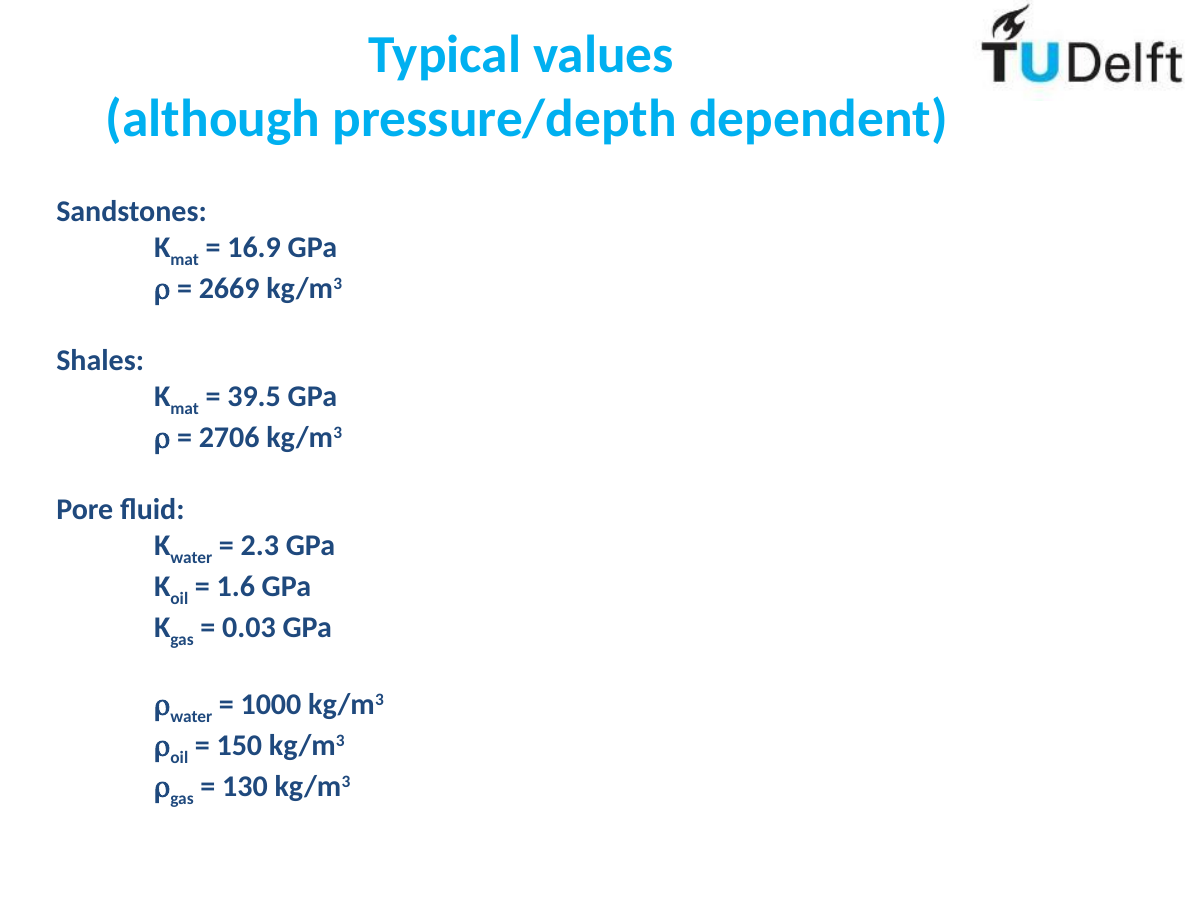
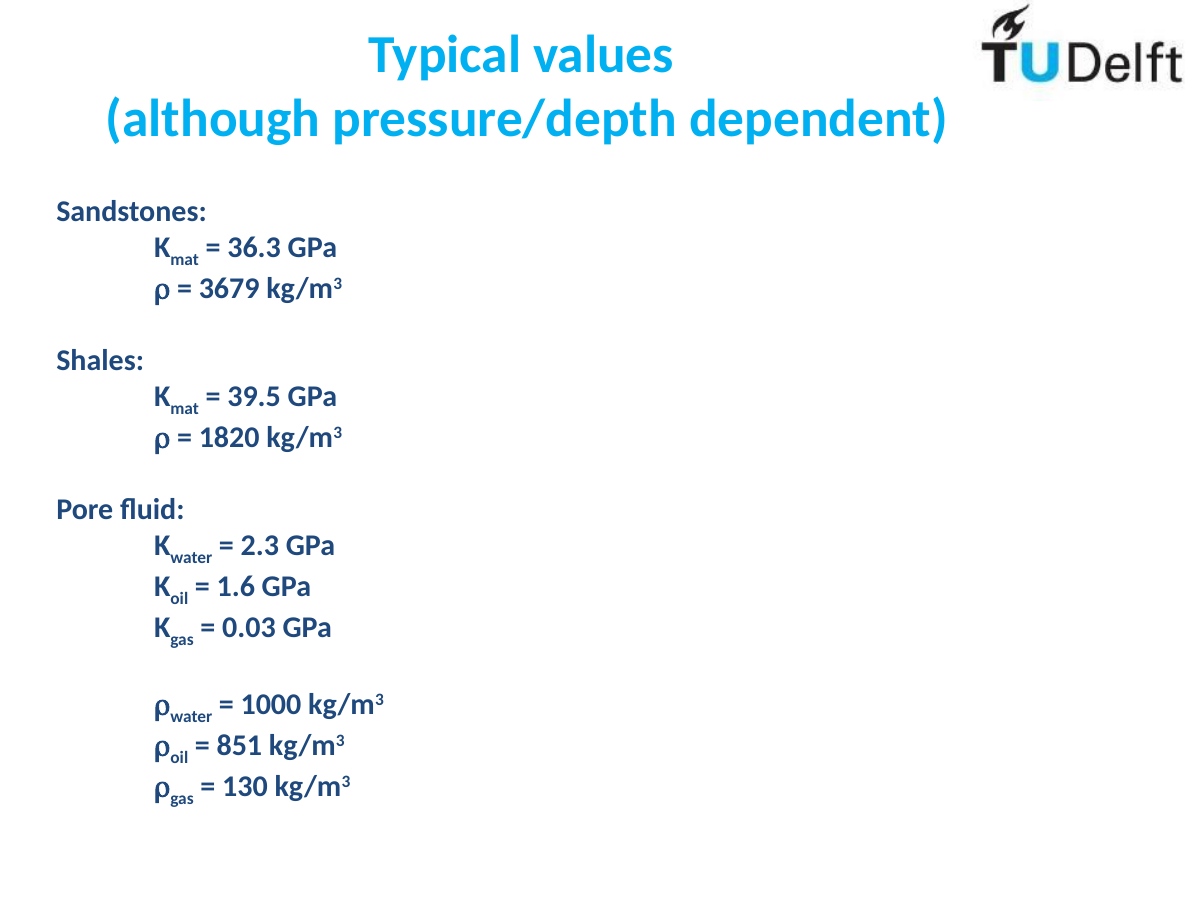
16.9: 16.9 -> 36.3
2669: 2669 -> 3679
2706: 2706 -> 1820
150: 150 -> 851
